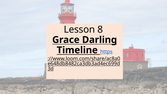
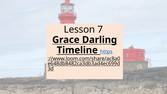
8: 8 -> 7
